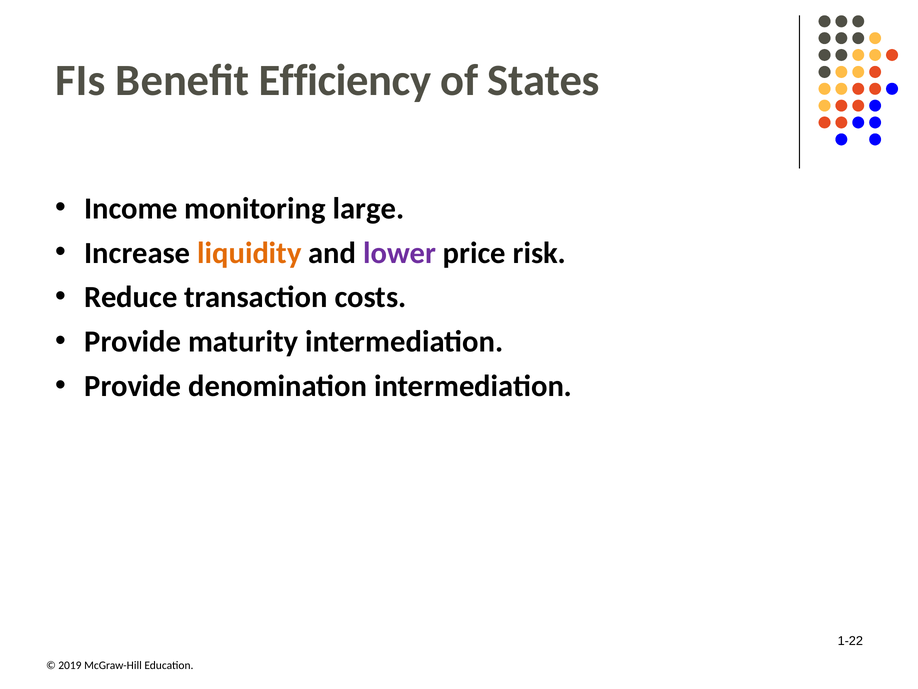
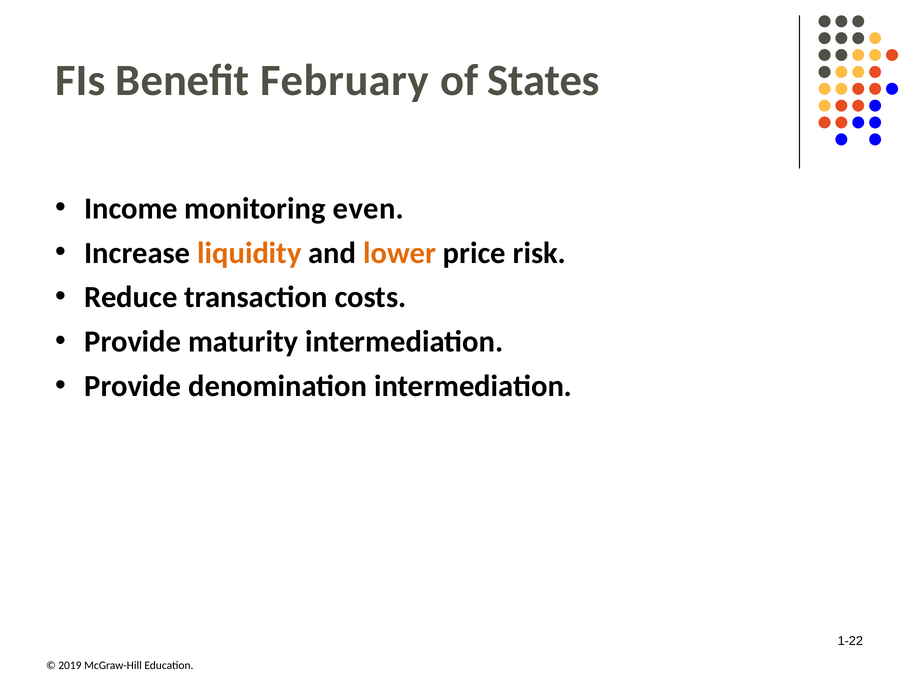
Efficiency: Efficiency -> February
large: large -> even
lower colour: purple -> orange
